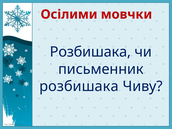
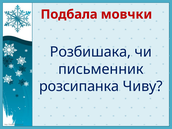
Осілими: Осілими -> Подбала
розбишака at (79, 86): розбишака -> розсипанка
